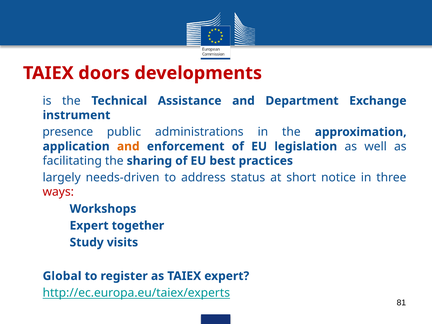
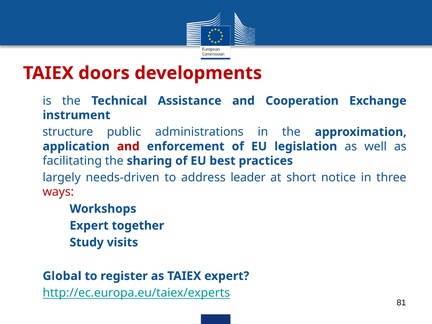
Department: Department -> Cooperation
presence: presence -> structure
and at (128, 146) colour: orange -> red
status: status -> leader
